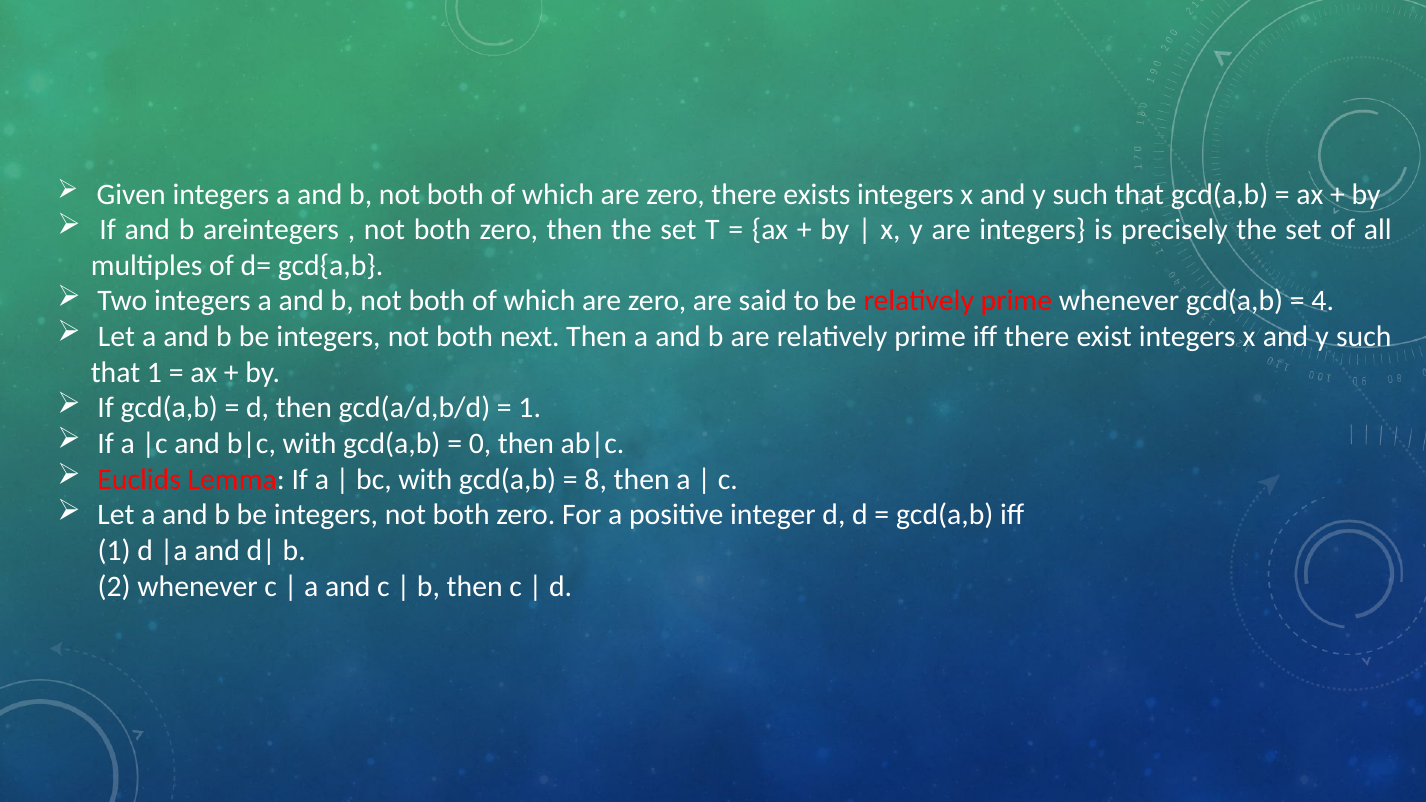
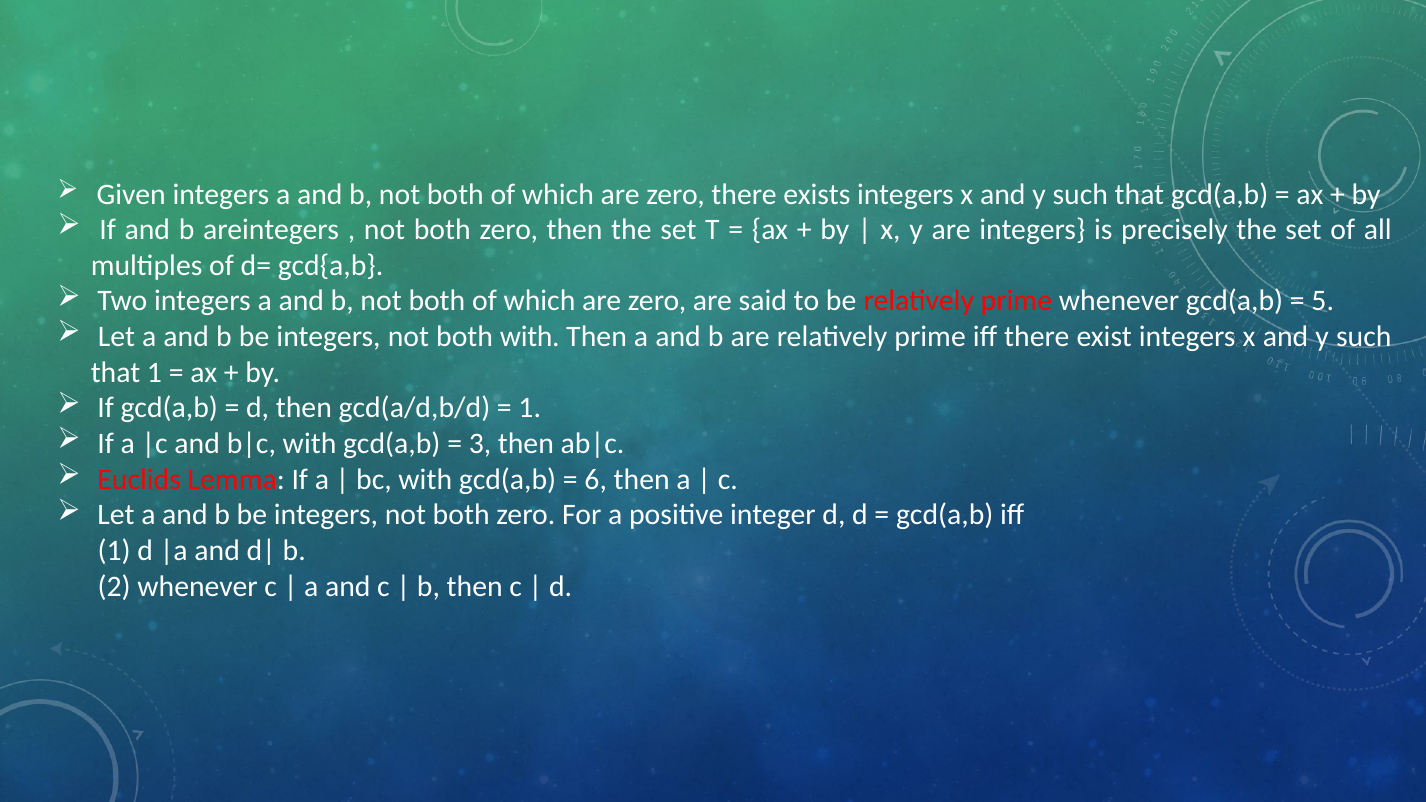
4: 4 -> 5
both next: next -> with
0: 0 -> 3
8: 8 -> 6
